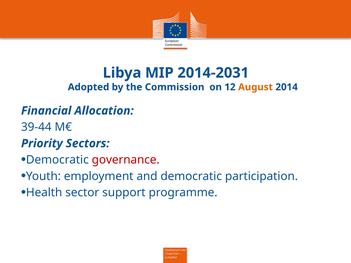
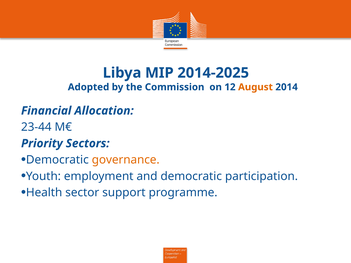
2014-2031: 2014-2031 -> 2014-2025
39-44: 39-44 -> 23-44
governance colour: red -> orange
